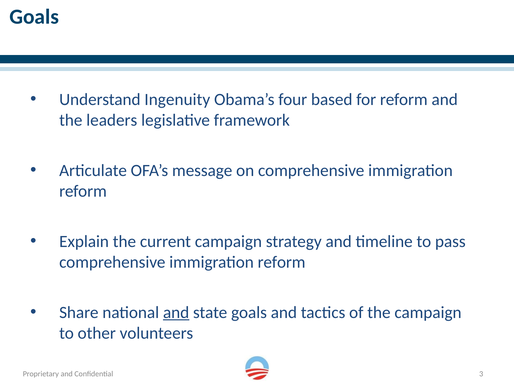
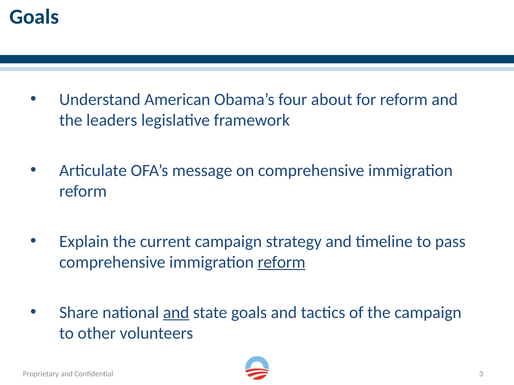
Ingenuity: Ingenuity -> American
based: based -> about
reform at (282, 262) underline: none -> present
